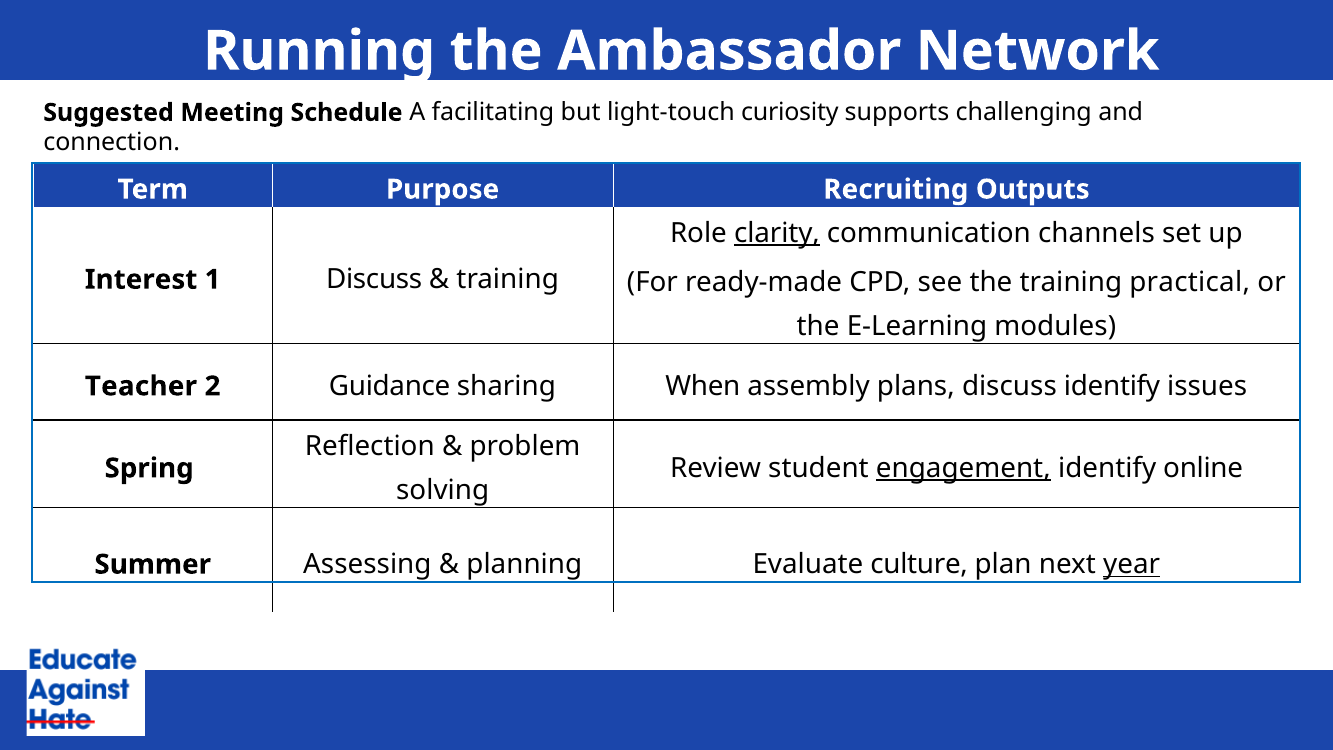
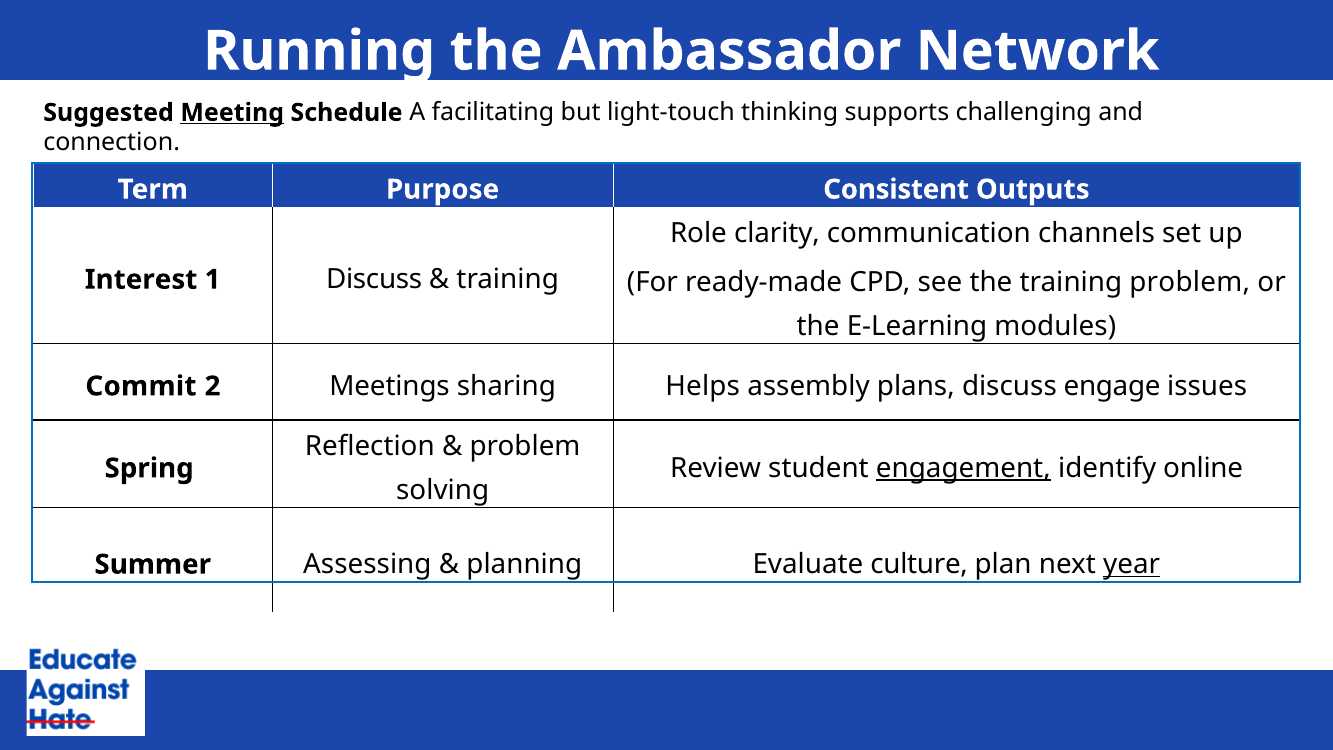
Meeting underline: none -> present
curiosity: curiosity -> thinking
Recruiting: Recruiting -> Consistent
clarity underline: present -> none
training practical: practical -> problem
Teacher: Teacher -> Commit
Guidance: Guidance -> Meetings
When: When -> Helps
discuss identify: identify -> engage
